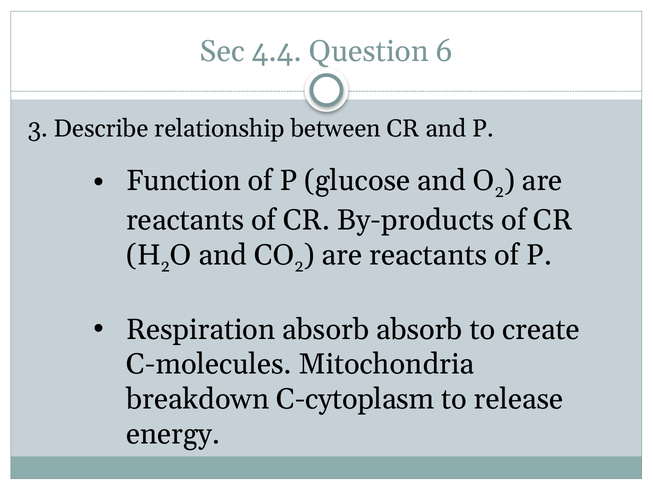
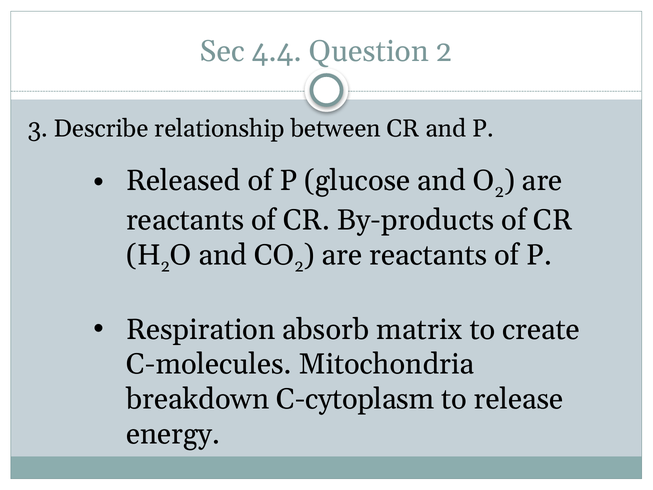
Question 6: 6 -> 2
Function: Function -> Released
absorb absorb: absorb -> matrix
